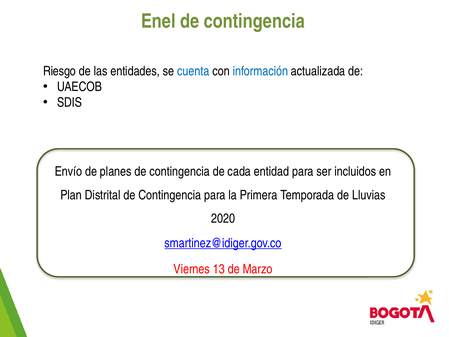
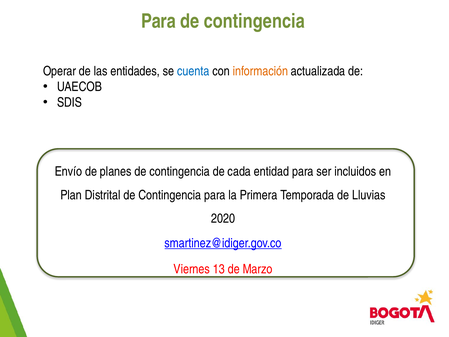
Enel at (158, 21): Enel -> Para
Riesgo: Riesgo -> Operar
información colour: blue -> orange
